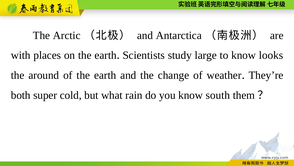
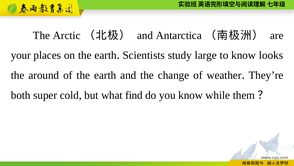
with: with -> your
rain: rain -> find
south: south -> while
